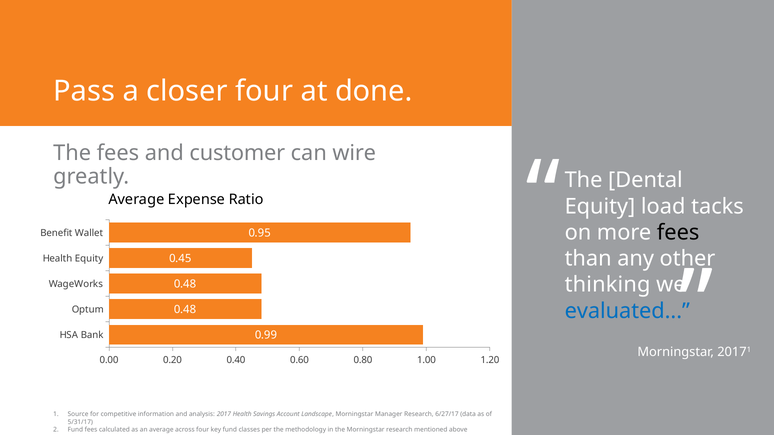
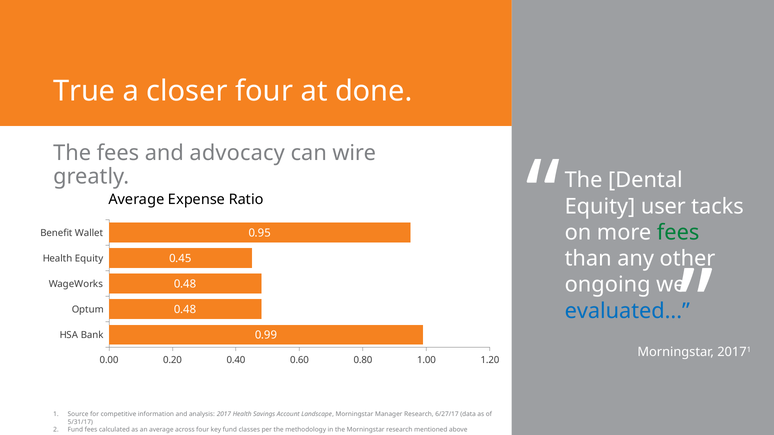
Pass: Pass -> True
customer: customer -> advocacy
load: load -> user
fees at (678, 233) colour: black -> green
thinking: thinking -> ongoing
